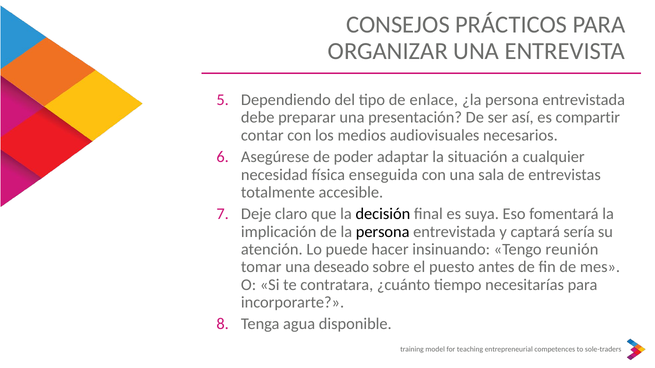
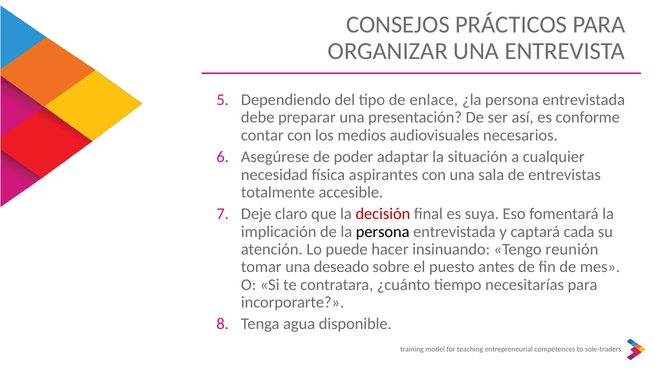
compartir: compartir -> conforme
enseguida: enseguida -> aspirantes
decisión colour: black -> red
sería: sería -> cada
